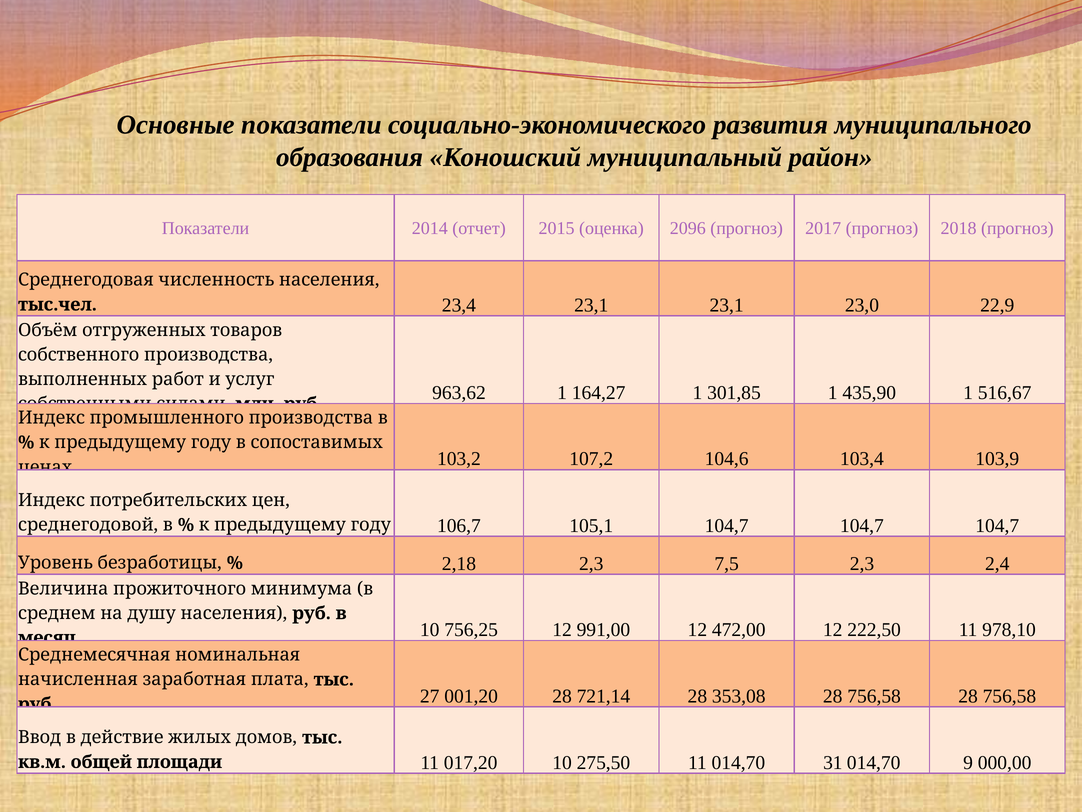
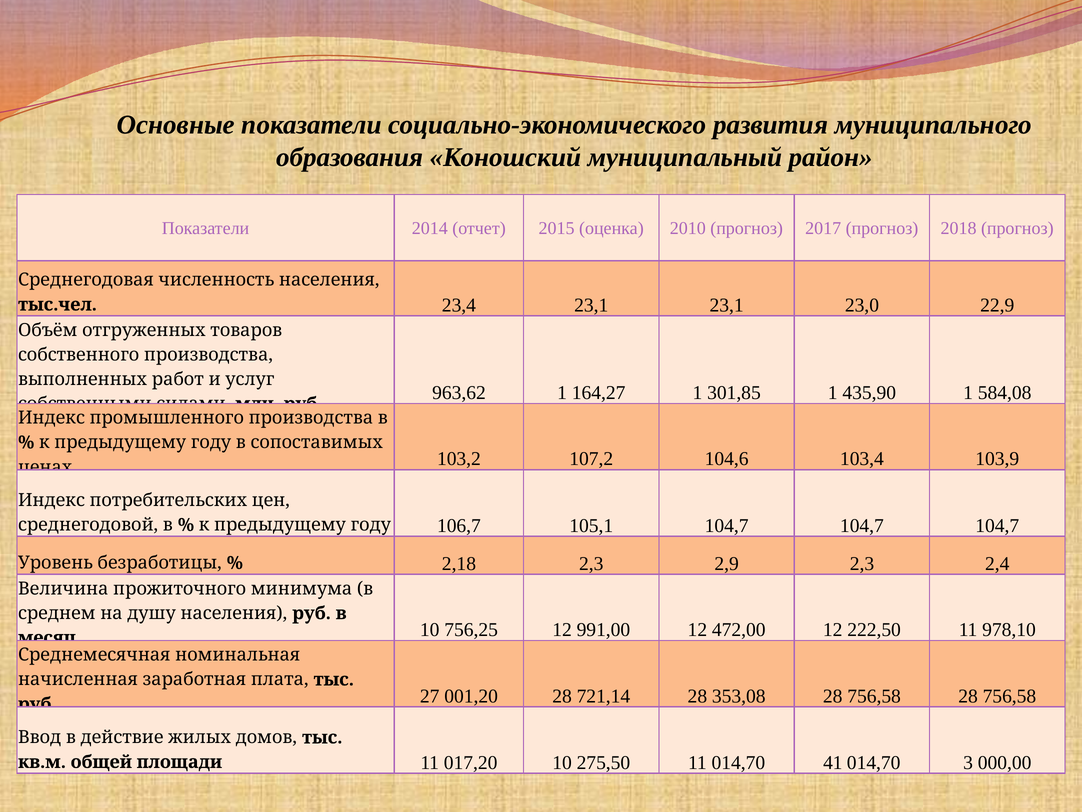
2096: 2096 -> 2010
516,67: 516,67 -> 584,08
7,5: 7,5 -> 2,9
31: 31 -> 41
9: 9 -> 3
